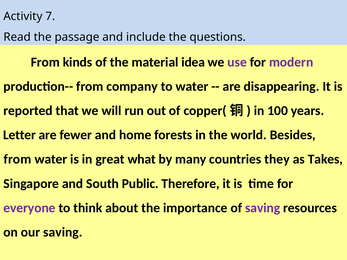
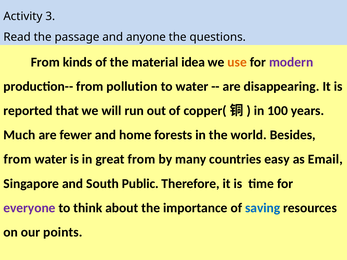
7: 7 -> 3
include: include -> anyone
use colour: purple -> orange
company: company -> pollution
Letter: Letter -> Much
great what: what -> from
they: they -> easy
Takes: Takes -> Email
saving at (263, 208) colour: purple -> blue
our saving: saving -> points
